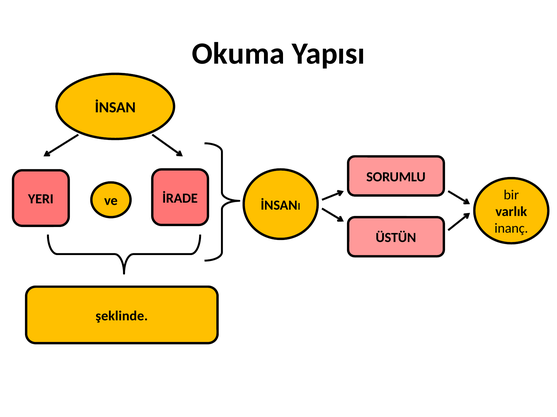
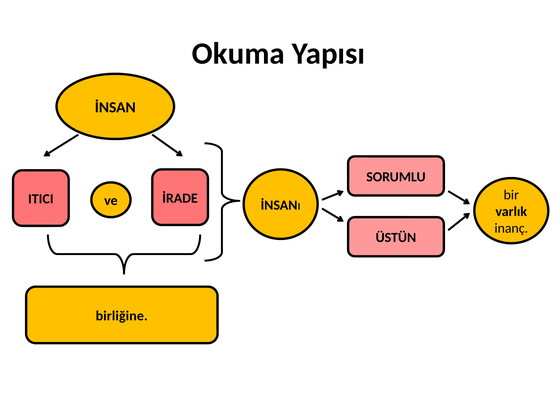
YERI: YERI -> ITICI
şeklinde: şeklinde -> birliğine
